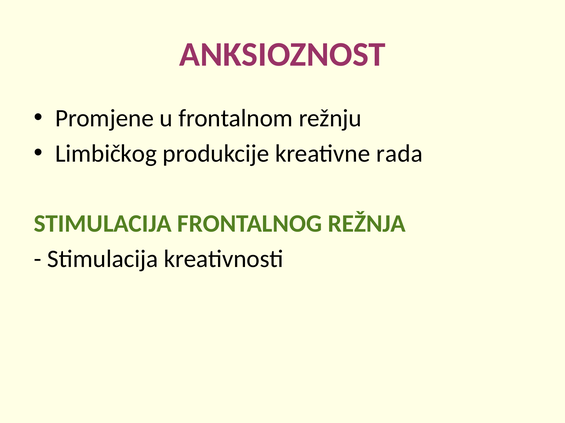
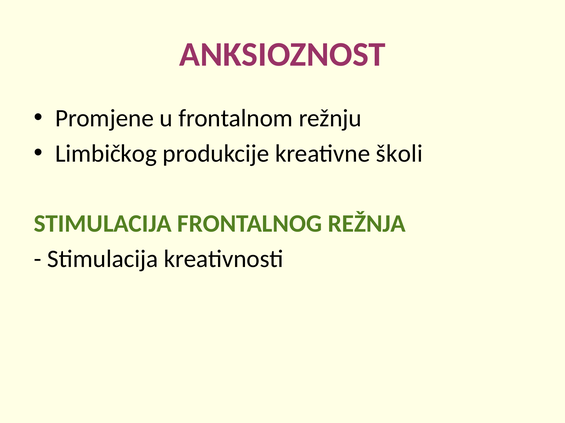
rada: rada -> školi
